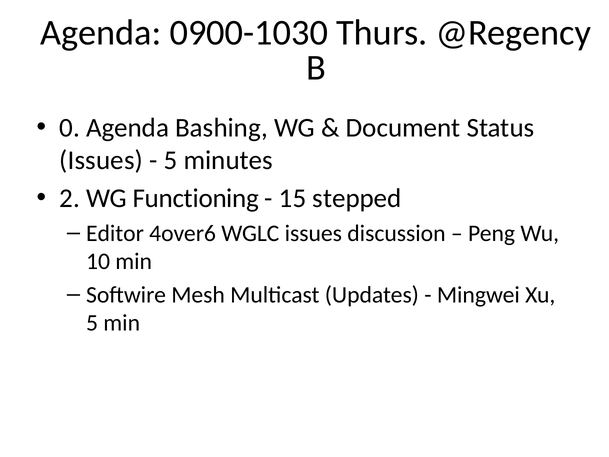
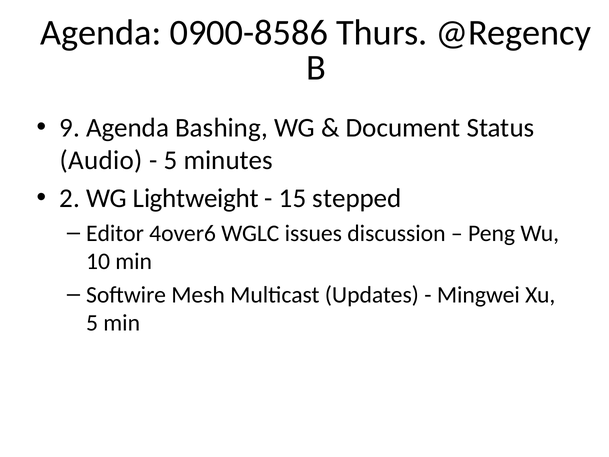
0900-1030: 0900-1030 -> 0900-8586
0: 0 -> 9
Issues at (101, 160): Issues -> Audio
Functioning: Functioning -> Lightweight
